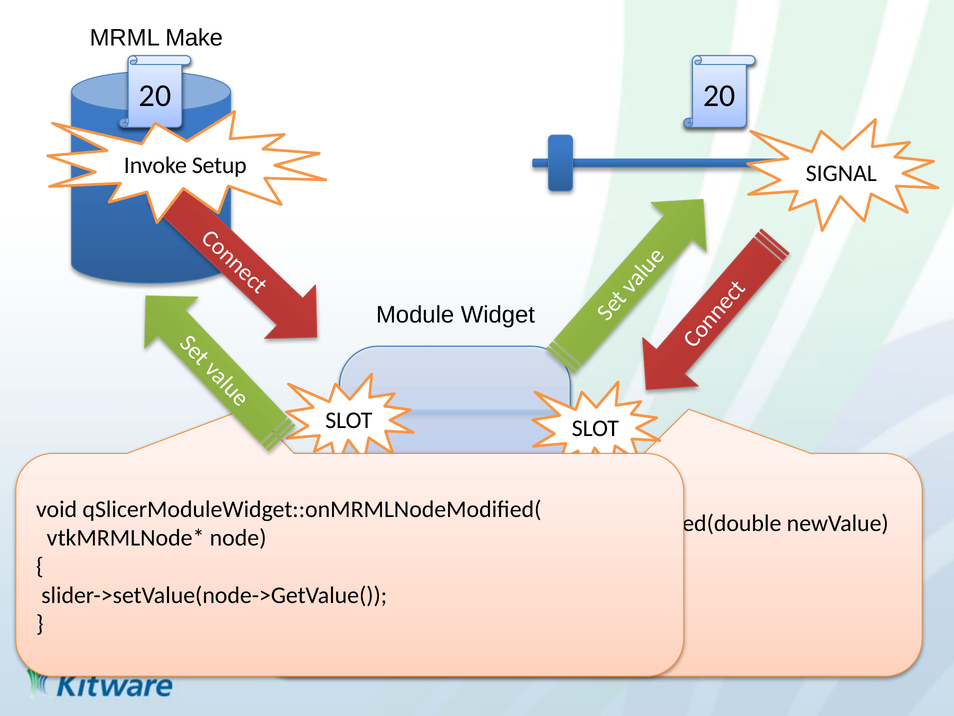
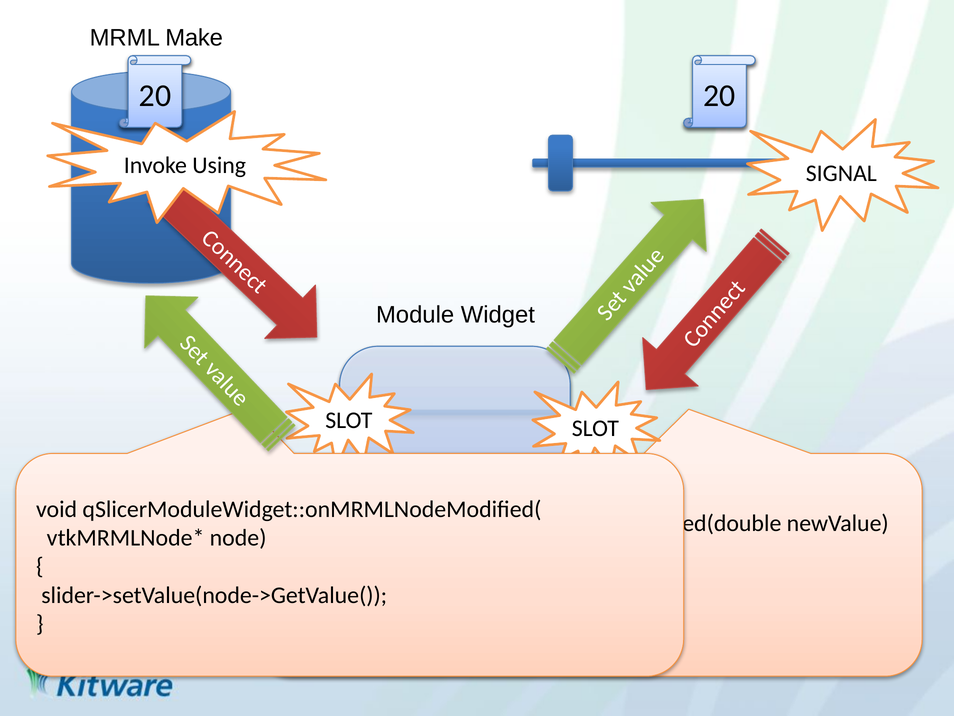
Setup: Setup -> Using
